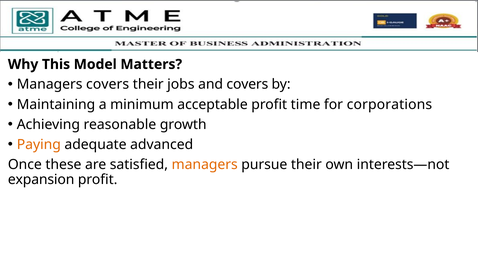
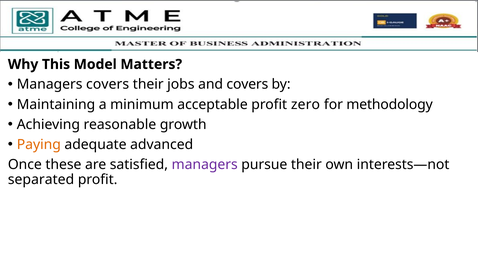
time: time -> zero
corporations: corporations -> methodology
managers at (205, 165) colour: orange -> purple
expansion: expansion -> separated
